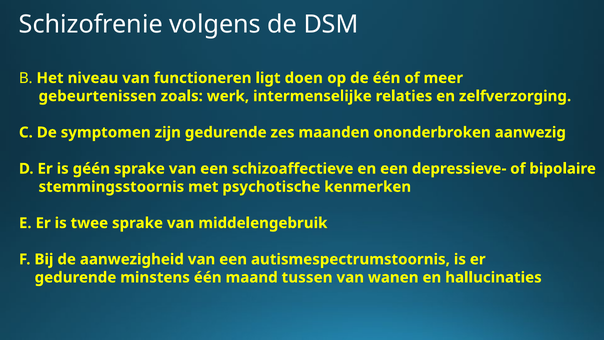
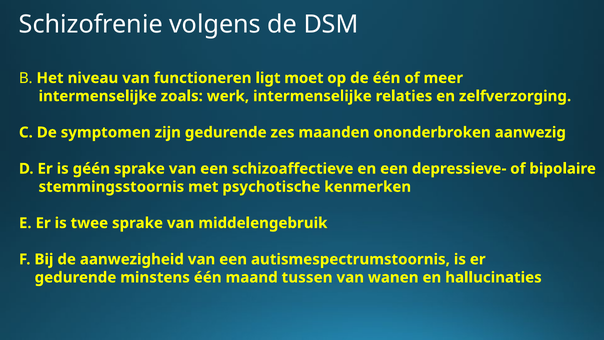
doen: doen -> moet
gebeurtenissen at (98, 96): gebeurtenissen -> intermenselijke
